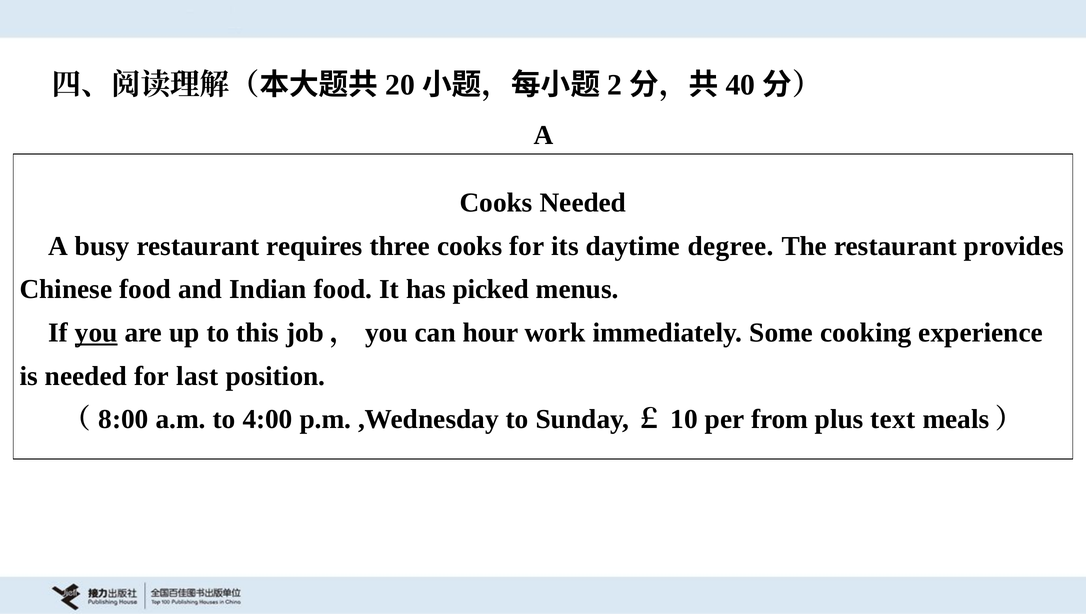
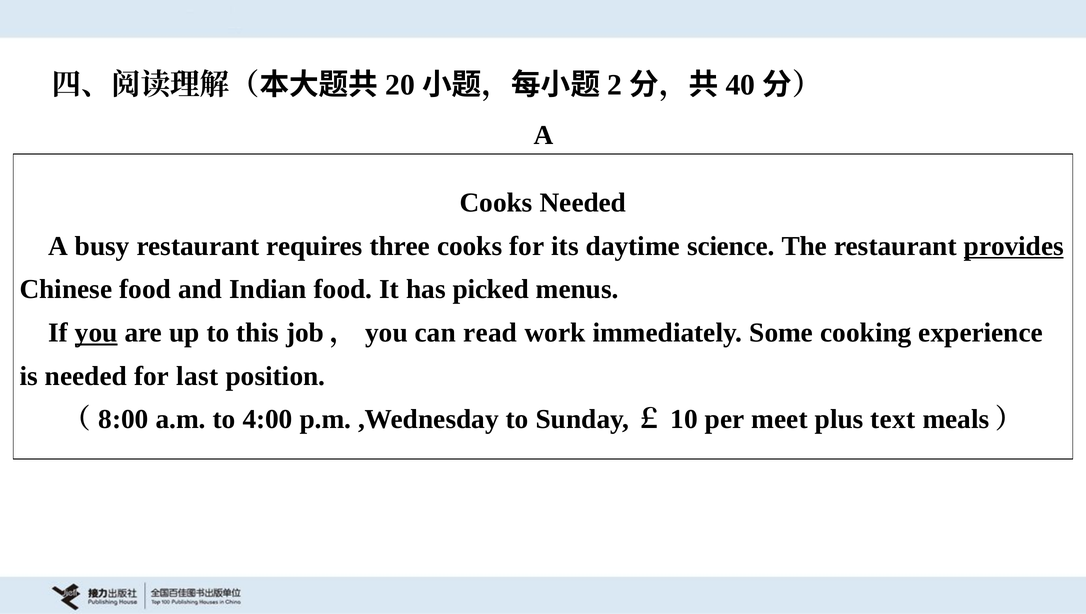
degree: degree -> science
provides underline: none -> present
hour: hour -> read
from: from -> meet
